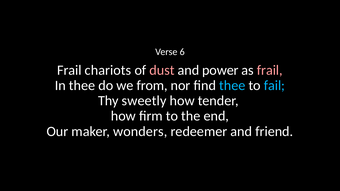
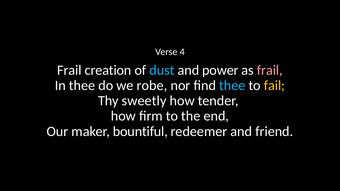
6: 6 -> 4
chariots: chariots -> creation
dust colour: pink -> light blue
from: from -> robe
fail colour: light blue -> yellow
wonders: wonders -> bountiful
